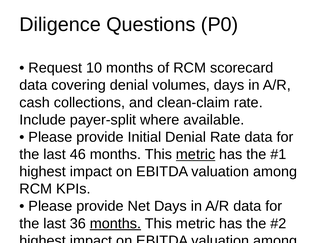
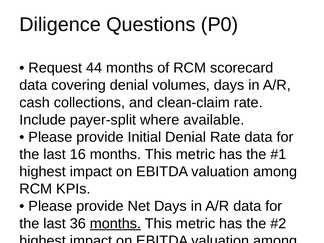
10: 10 -> 44
46: 46 -> 16
metric at (196, 154) underline: present -> none
